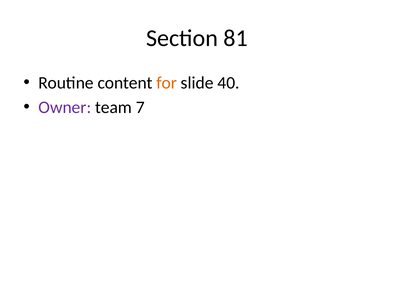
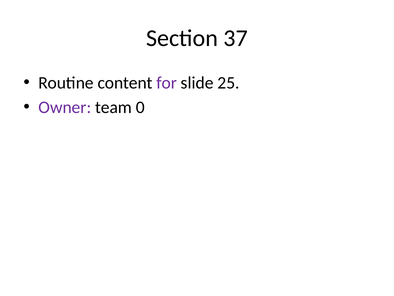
81: 81 -> 37
for colour: orange -> purple
40: 40 -> 25
7: 7 -> 0
